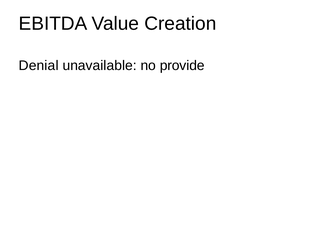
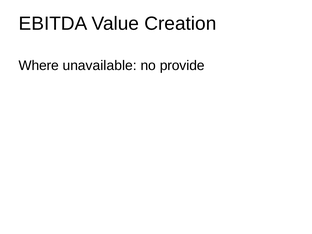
Denial: Denial -> Where
